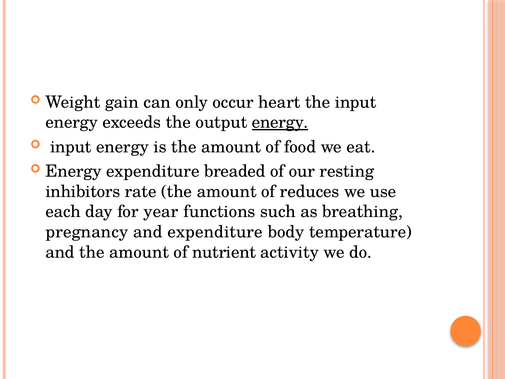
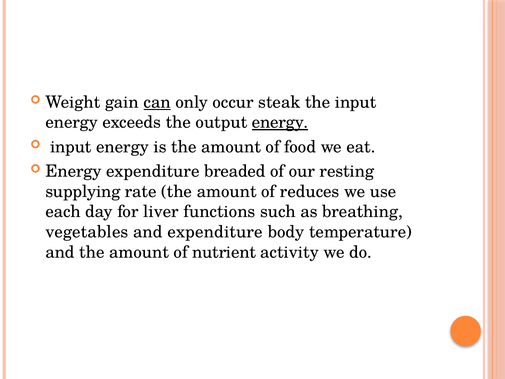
can underline: none -> present
heart: heart -> steak
inhibitors: inhibitors -> supplying
year: year -> liver
pregnancy: pregnancy -> vegetables
